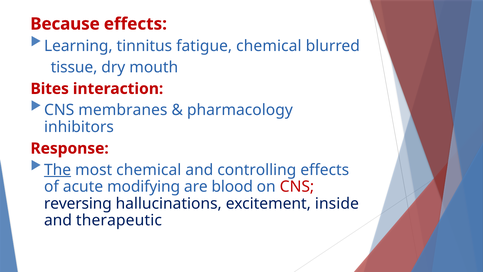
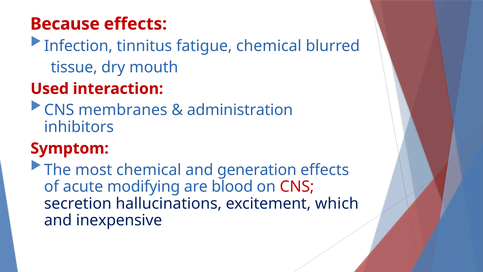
Learning: Learning -> Infection
Bites: Bites -> Used
pharmacology: pharmacology -> administration
Response: Response -> Symptom
The underline: present -> none
controlling: controlling -> generation
reversing: reversing -> secretion
inside: inside -> which
therapeutic: therapeutic -> inexpensive
